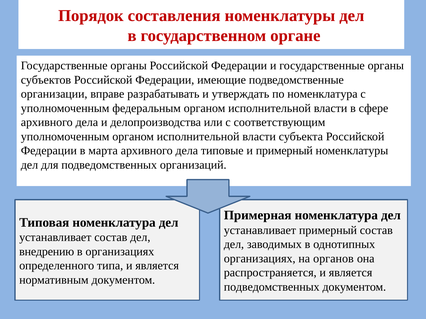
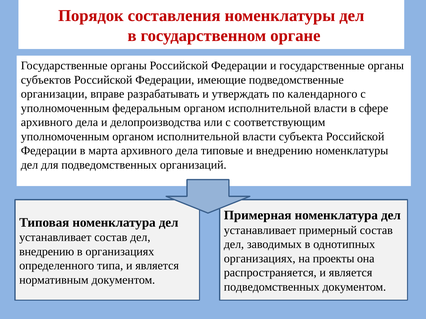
по номенклатура: номенклатура -> календарного
и примерный: примерный -> внедрению
органов: органов -> проекты
